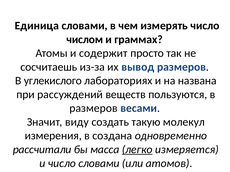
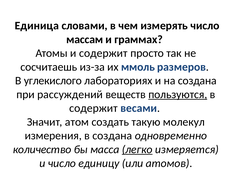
числом: числом -> массам
вывод: вывод -> ммоль
на названа: названа -> создана
пользуются underline: none -> present
размеров at (94, 109): размеров -> содержит
виду: виду -> атом
рассчитали: рассчитали -> количество
число словами: словами -> единицу
